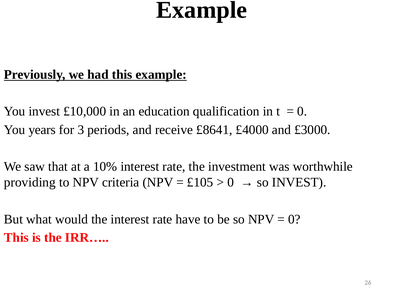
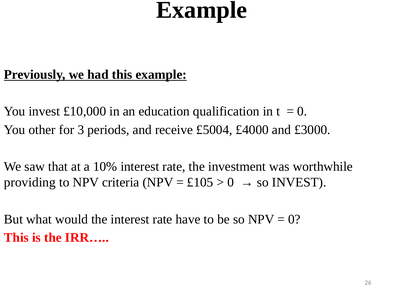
years: years -> other
£8641: £8641 -> £5004
